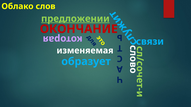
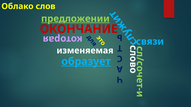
образует underline: none -> present
